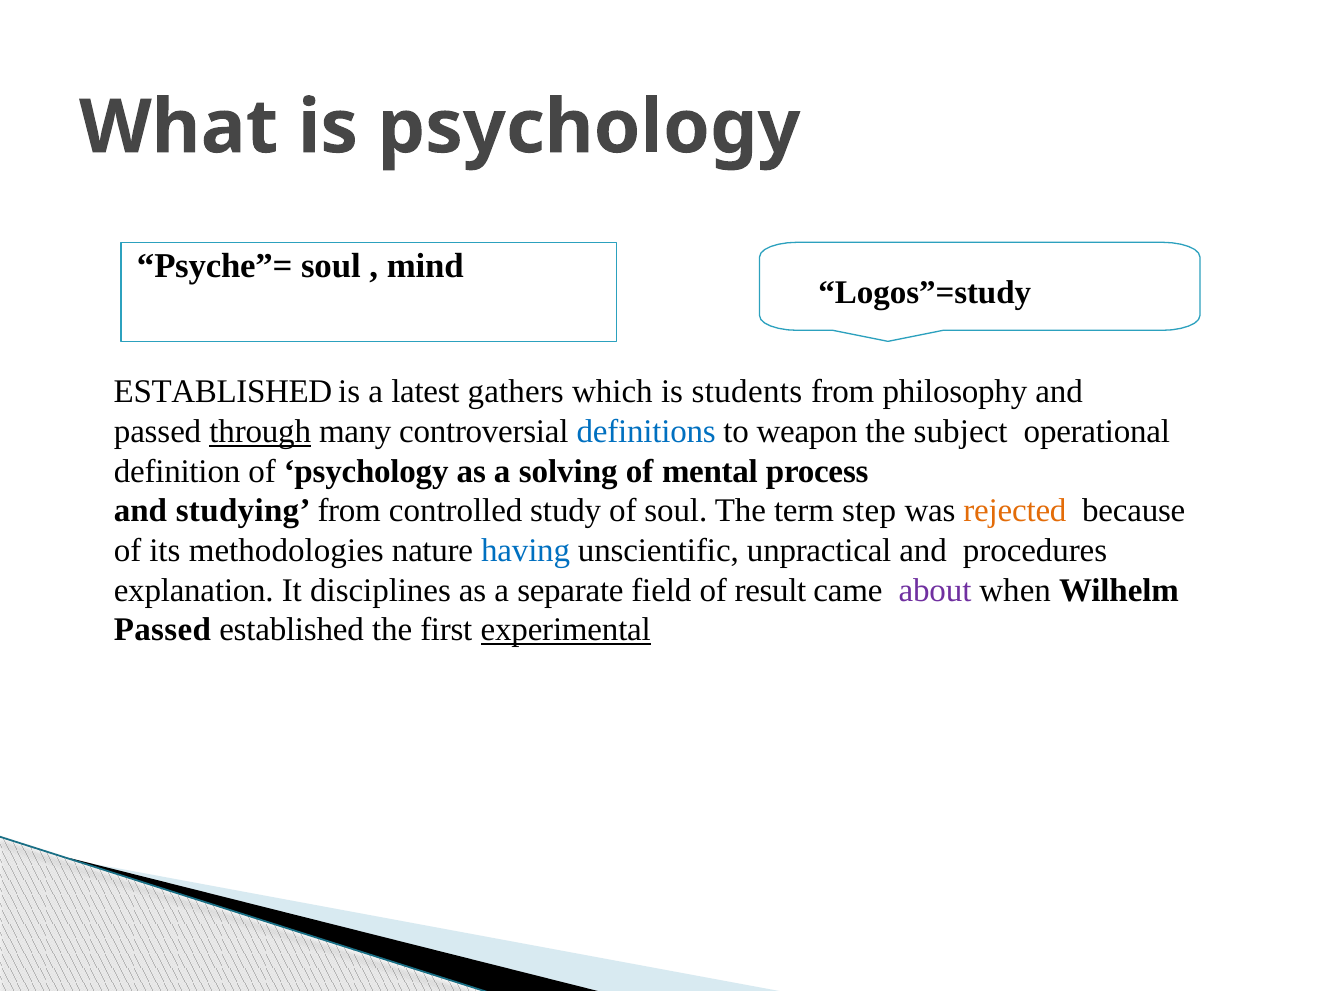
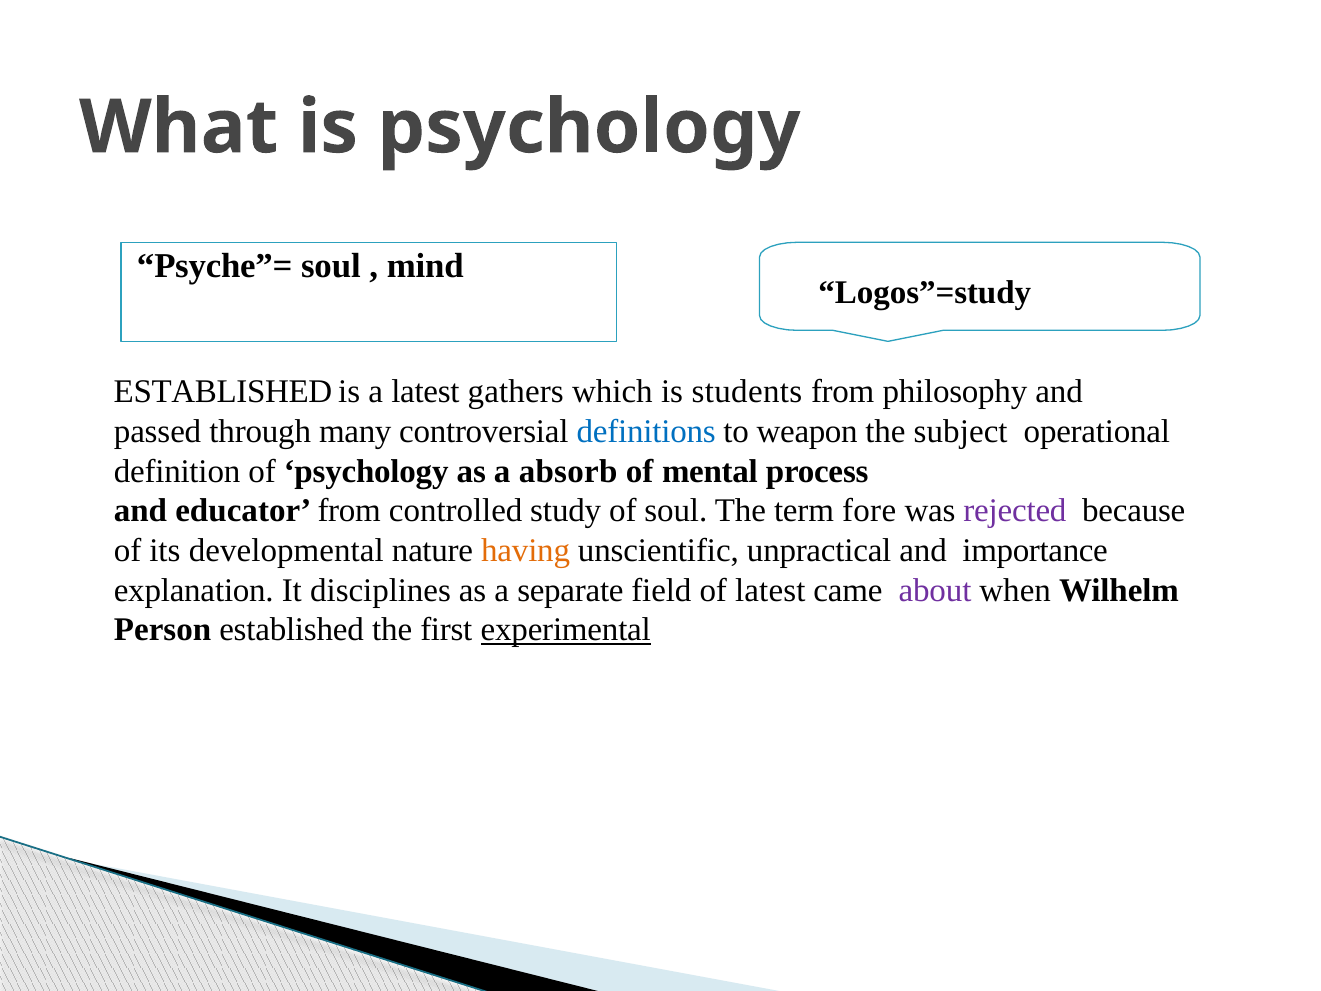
through underline: present -> none
solving: solving -> absorb
studying: studying -> educator
step: step -> fore
rejected colour: orange -> purple
methodologies: methodologies -> developmental
having colour: blue -> orange
procedures: procedures -> importance
of result: result -> latest
Passed at (162, 630): Passed -> Person
